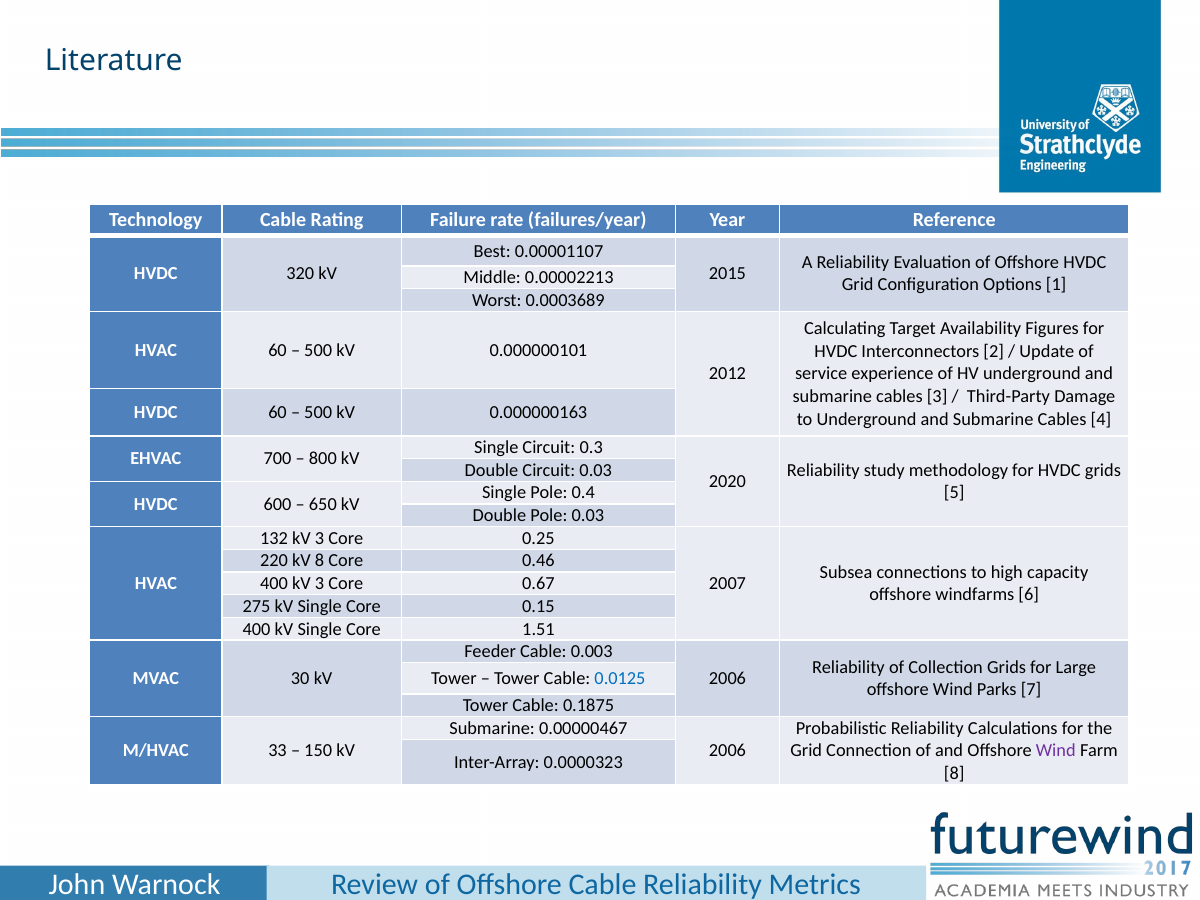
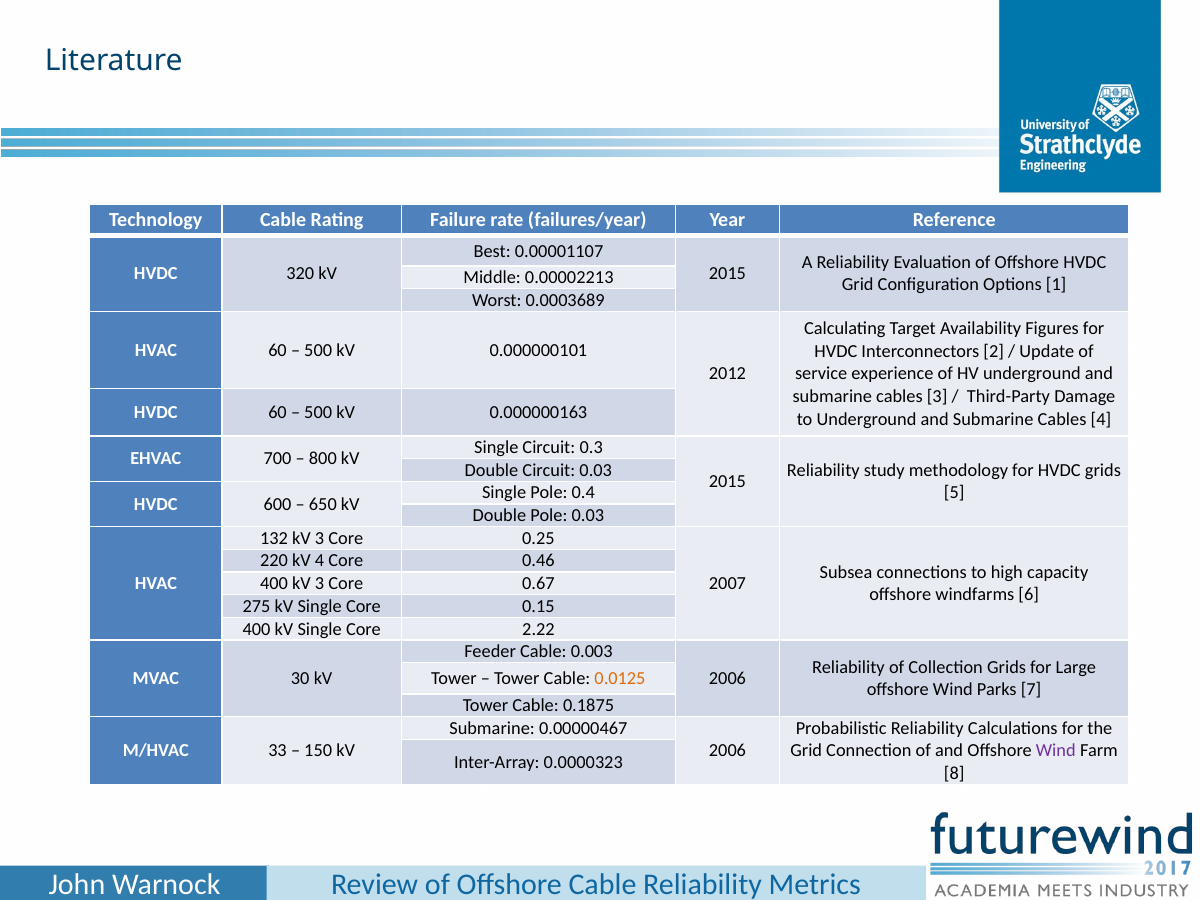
2020 at (727, 482): 2020 -> 2015
kV 8: 8 -> 4
1.51: 1.51 -> 2.22
0.0125 colour: blue -> orange
